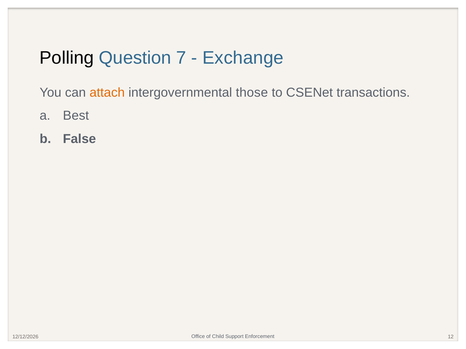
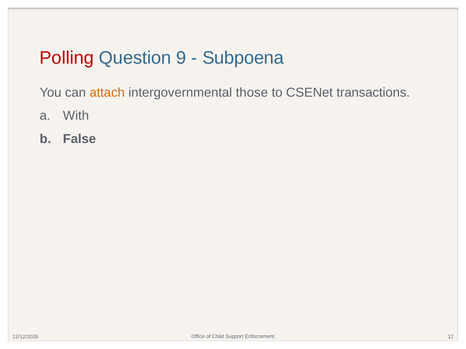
Polling colour: black -> red
7: 7 -> 9
Exchange: Exchange -> Subpoena
Best: Best -> With
